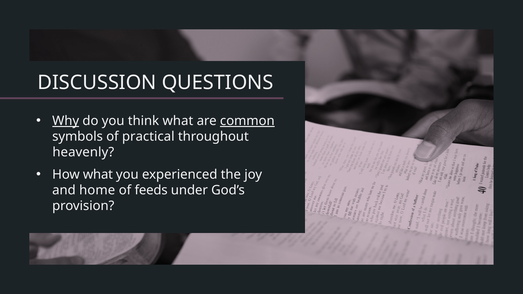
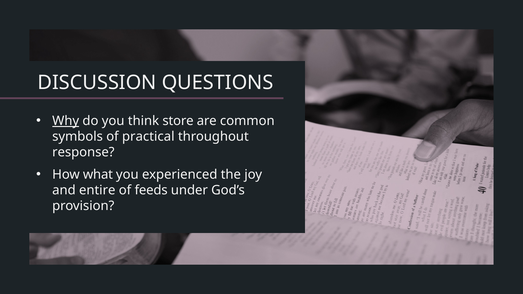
think what: what -> store
common underline: present -> none
heavenly: heavenly -> response
home: home -> entire
